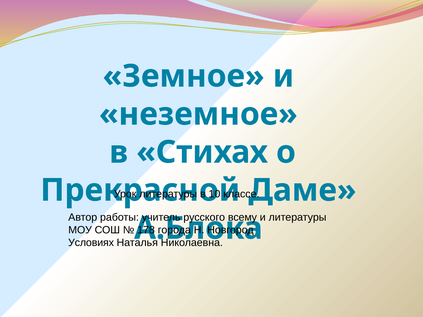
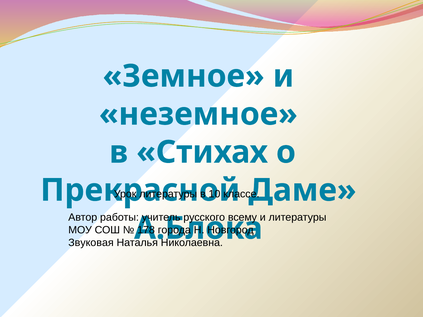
Условиях: Условиях -> Звуковая
